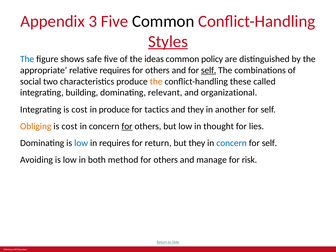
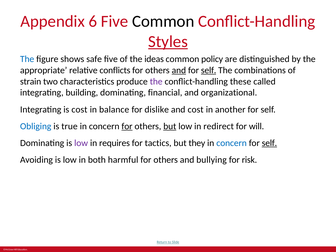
3: 3 -> 6
relative requires: requires -> conflicts
and at (179, 70) underline: none -> present
social: social -> strain
the at (156, 81) colour: orange -> purple
relevant: relevant -> financial
in produce: produce -> balance
tactics: tactics -> dislike
and they: they -> cost
Obliging colour: orange -> blue
cost at (69, 126): cost -> true
but at (170, 126) underline: none -> present
thought: thought -> redirect
lies: lies -> will
low at (81, 143) colour: blue -> purple
for return: return -> tactics
self at (269, 143) underline: none -> present
method: method -> harmful
manage: manage -> bullying
